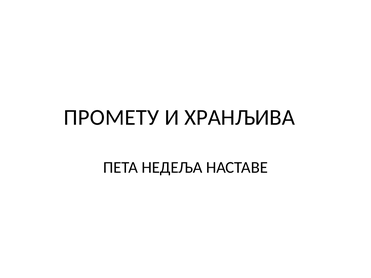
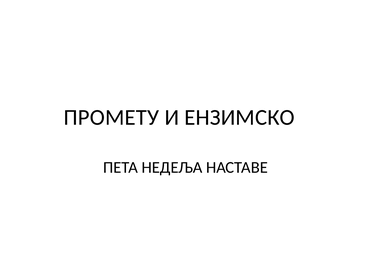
ХРАНЉИВА: ХРАНЉИВА -> ЕНЗИМСКО
